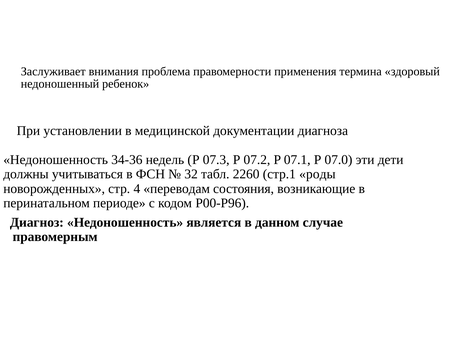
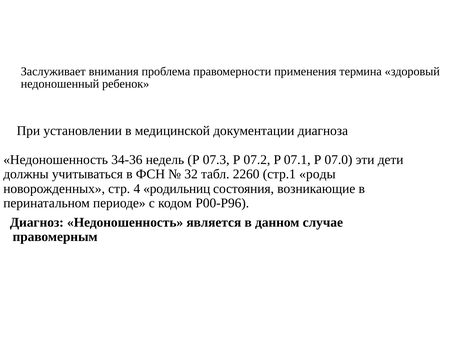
переводам: переводам -> родильниц
